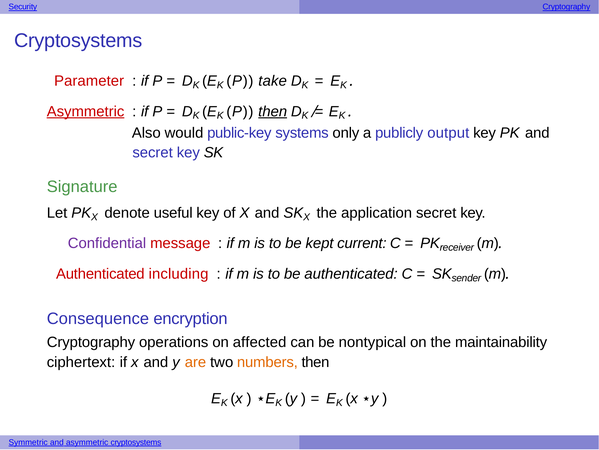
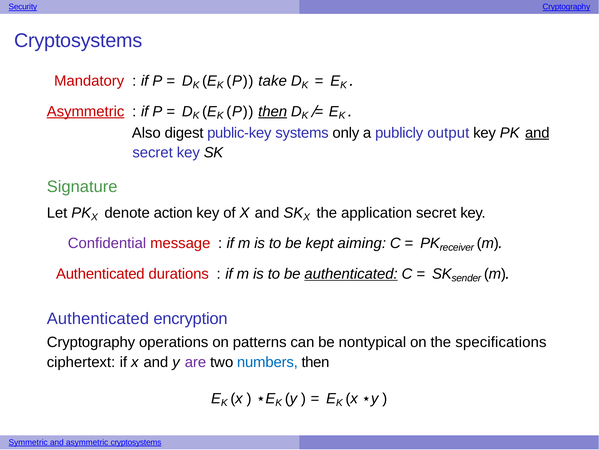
Parameter: Parameter -> Mandatory
would: would -> digest
and at (537, 133) underline: none -> present
useful: useful -> action
current: current -> aiming
including: including -> durations
authenticated at (351, 274) underline: none -> present
Consequence at (98, 319): Consequence -> Authenticated
affected: affected -> patterns
maintainability: maintainability -> specifications
are colour: orange -> purple
numbers colour: orange -> blue
